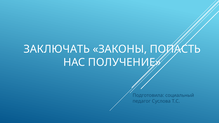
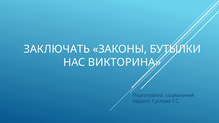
ПОПАСТЬ: ПОПАСТЬ -> БУТЫЛКИ
ПОЛУЧЕНИЕ: ПОЛУЧЕНИЕ -> ВИКТОРИНА
